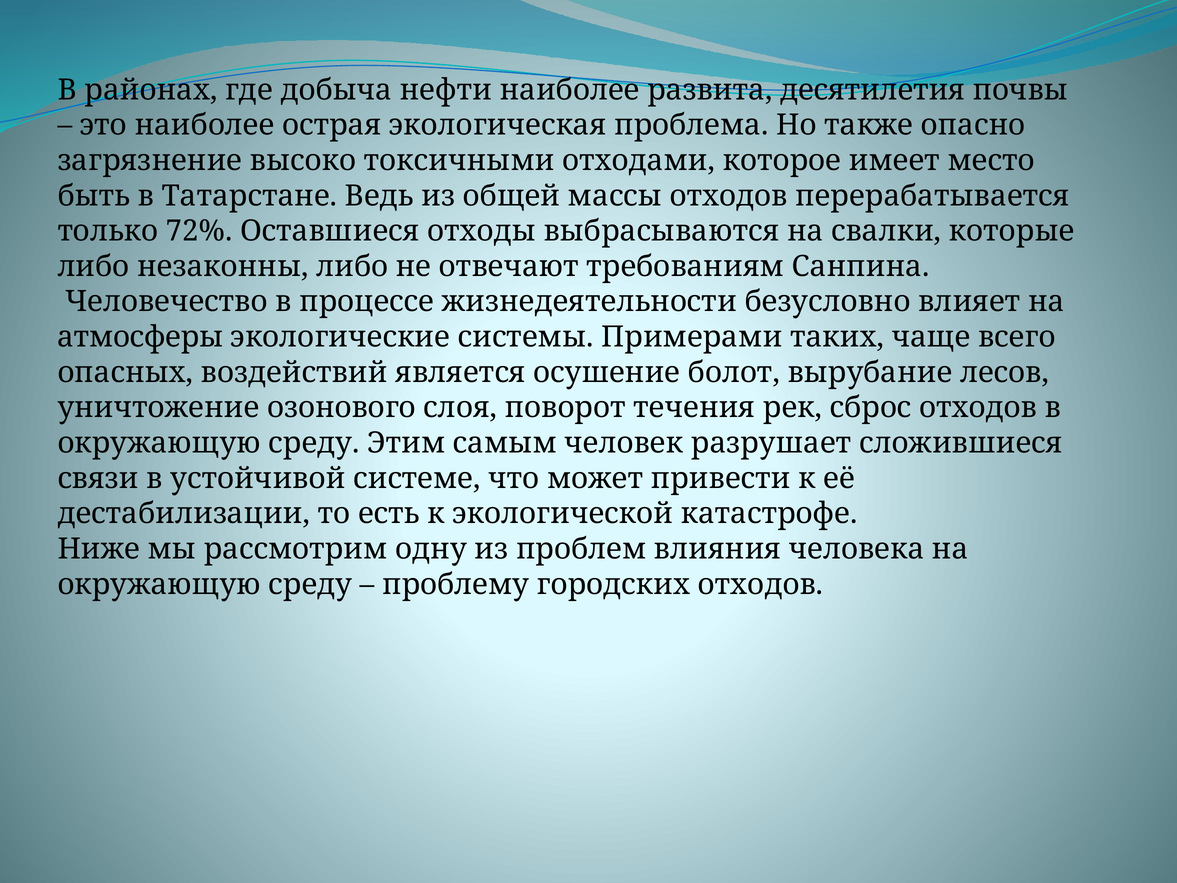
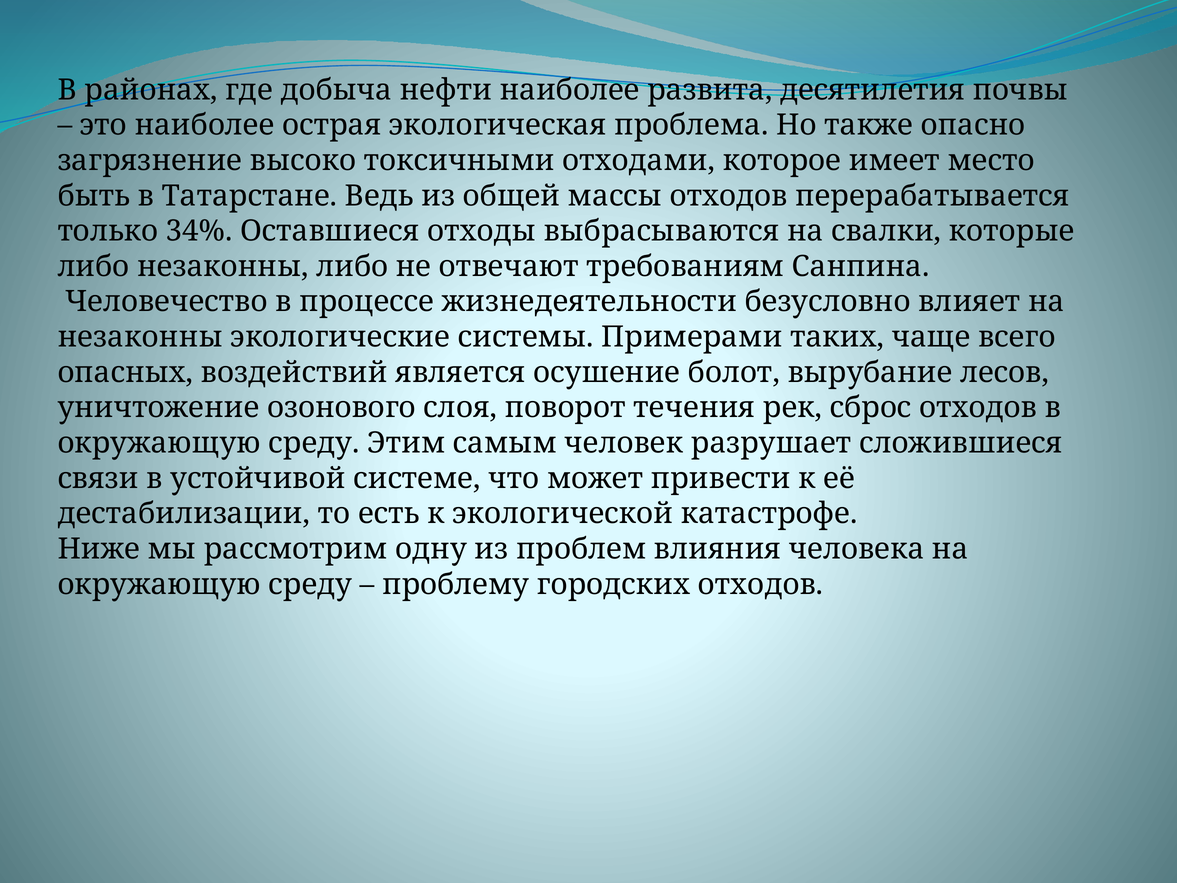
72%: 72% -> 34%
атмосферы at (140, 337): атмосферы -> незаконны
